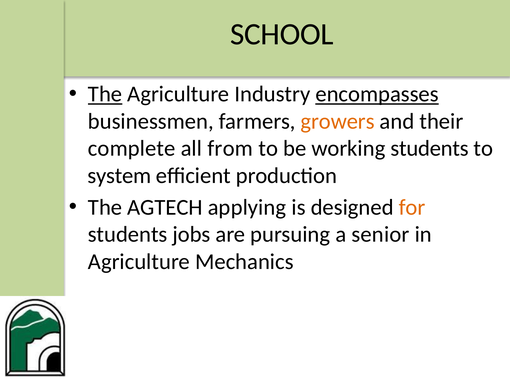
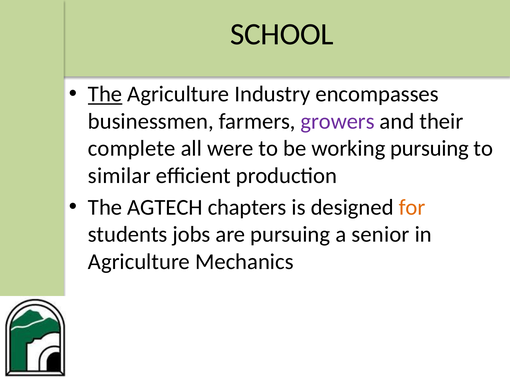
encompasses underline: present -> none
growers colour: orange -> purple
from: from -> were
working students: students -> pursuing
system: system -> similar
applying: applying -> chapters
